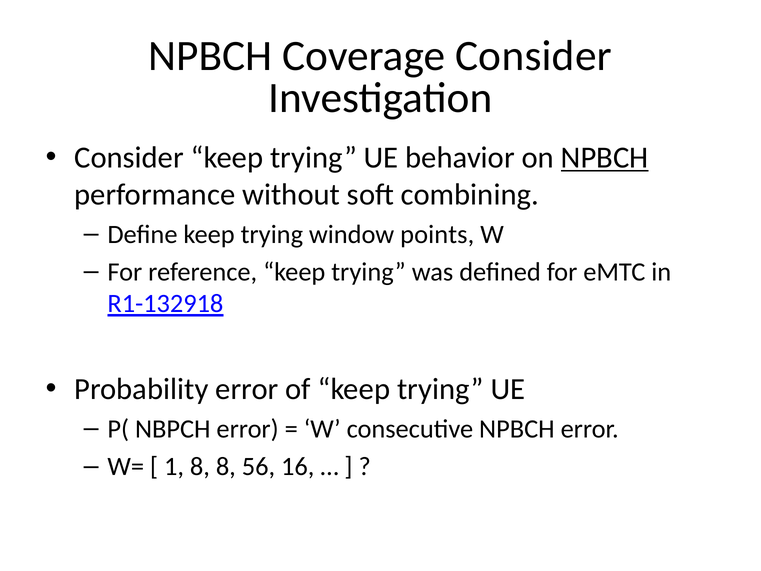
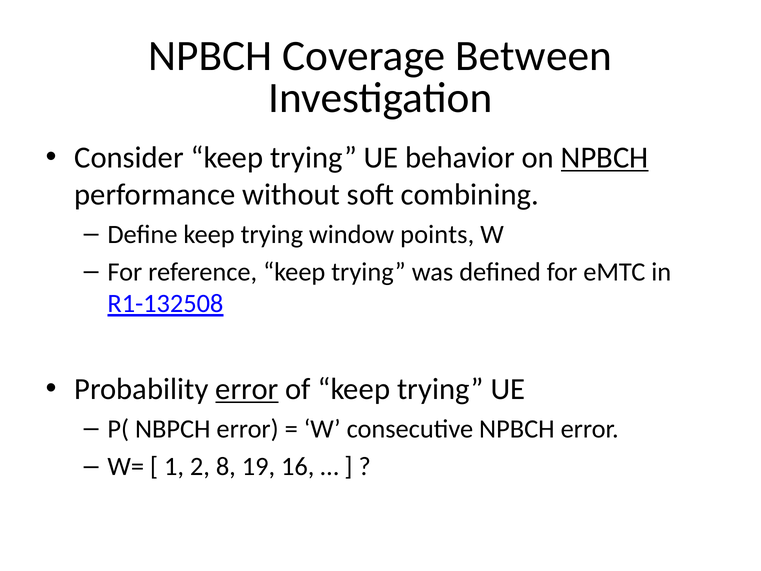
Coverage Consider: Consider -> Between
R1-132918: R1-132918 -> R1-132508
error at (247, 389) underline: none -> present
1 8: 8 -> 2
56: 56 -> 19
